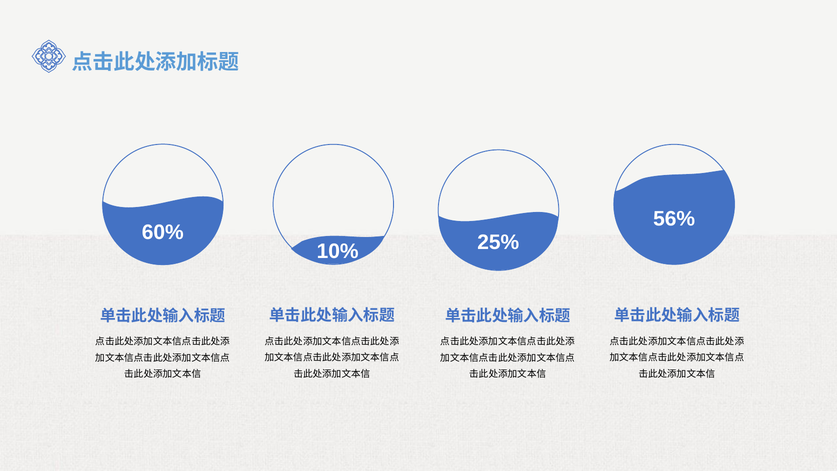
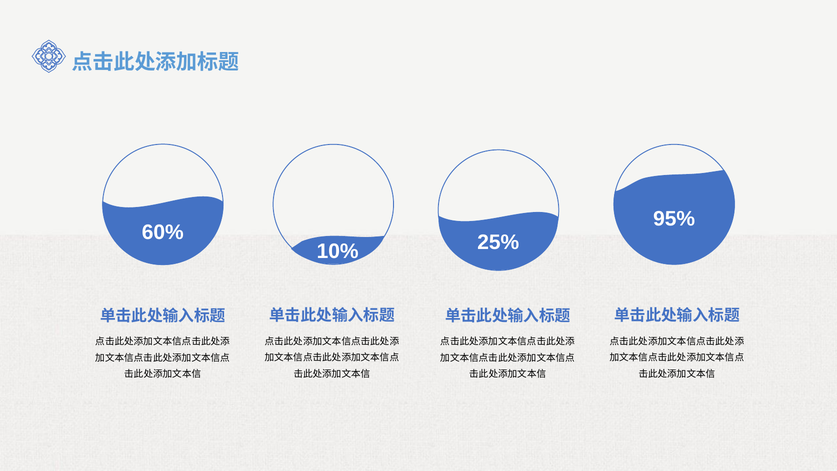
56%: 56% -> 95%
